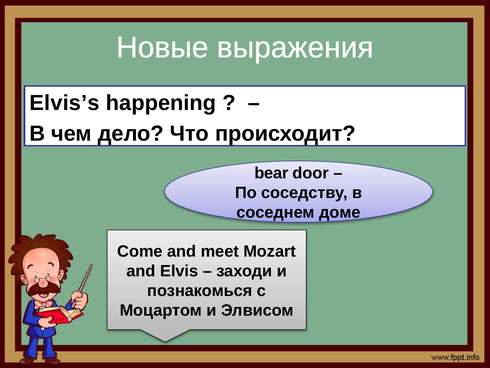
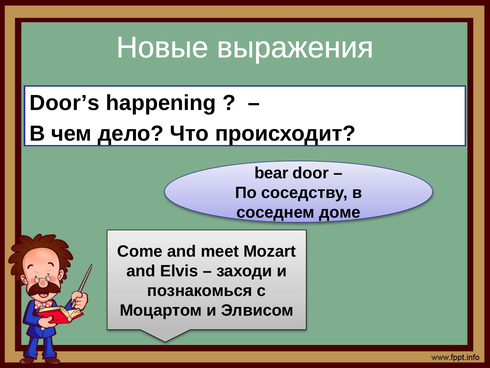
Elvis’s: Elvis’s -> Door’s
